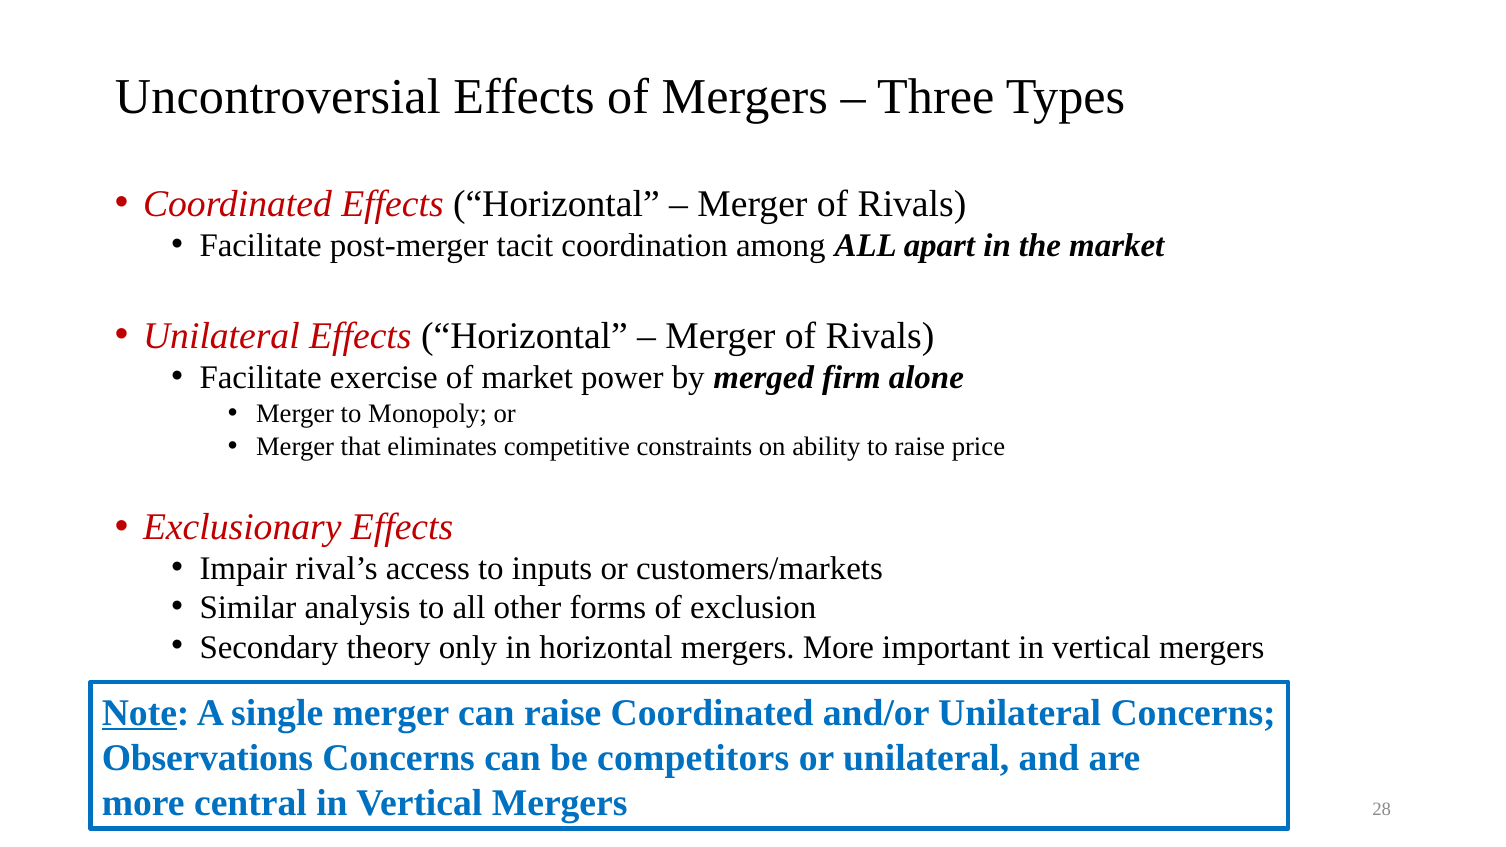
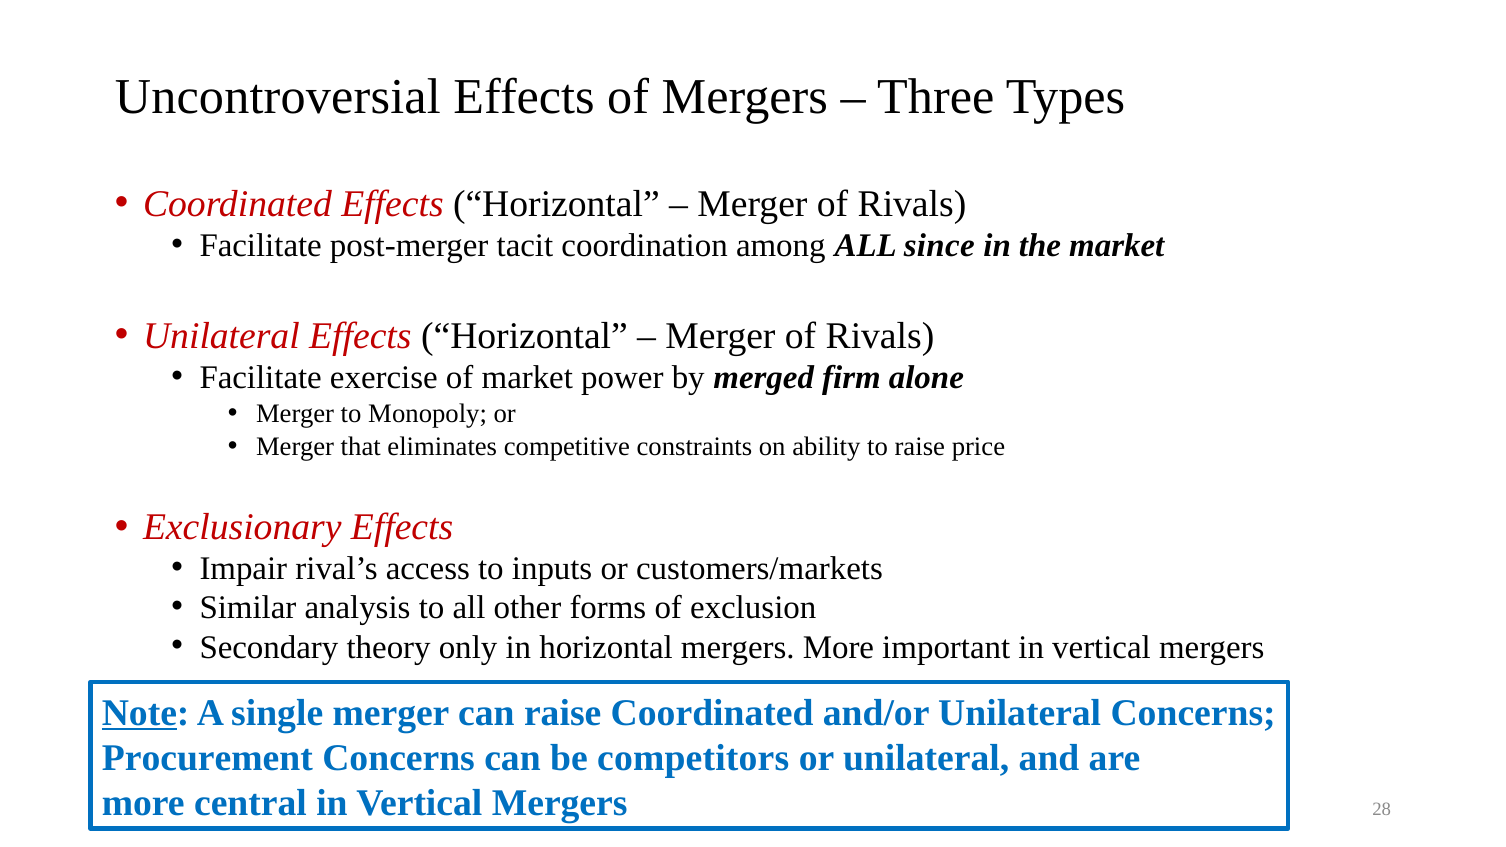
apart: apart -> since
Observations: Observations -> Procurement
